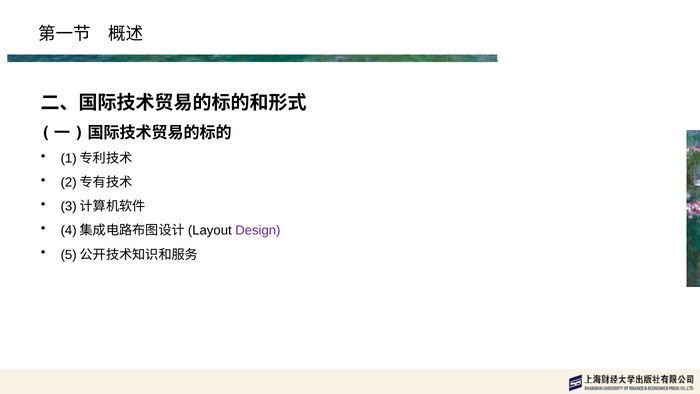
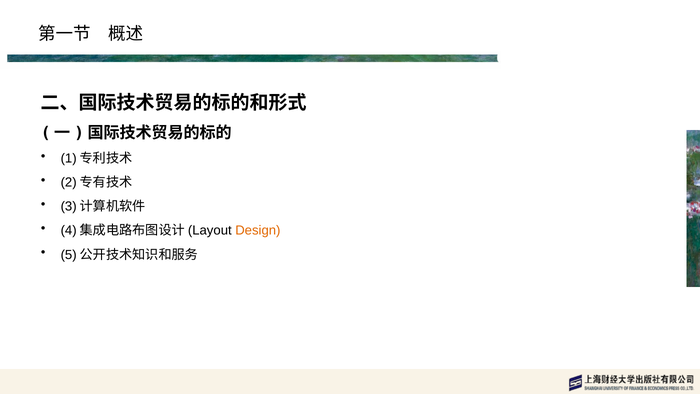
Design colour: purple -> orange
